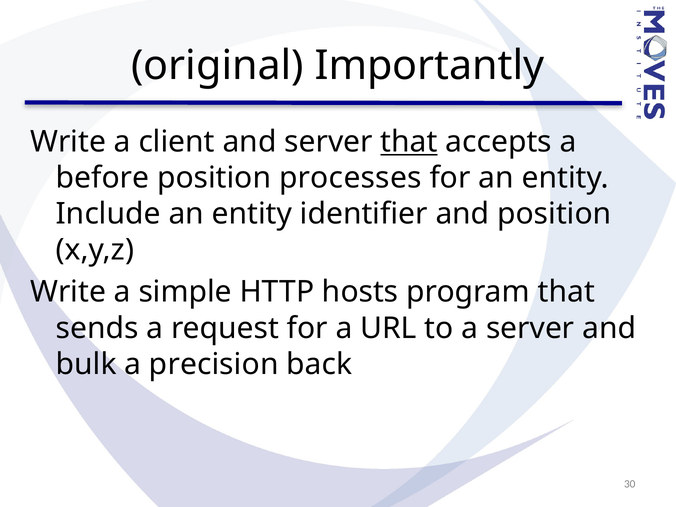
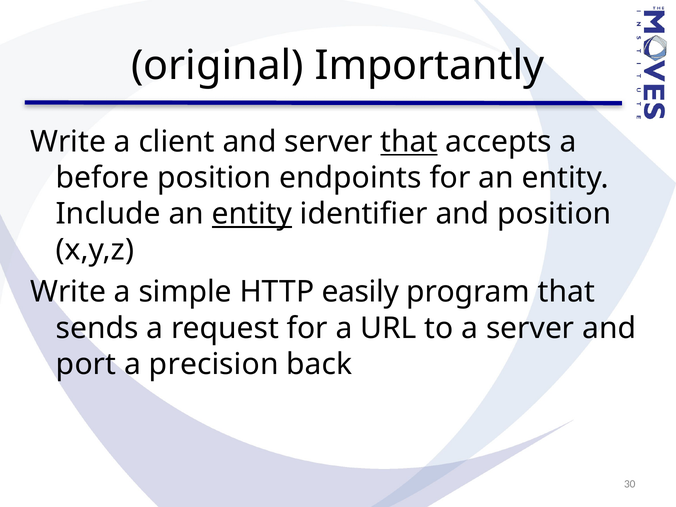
processes: processes -> endpoints
entity at (252, 214) underline: none -> present
hosts: hosts -> easily
bulk: bulk -> port
